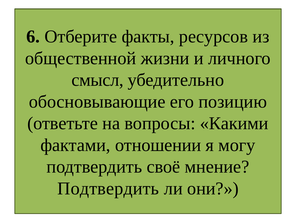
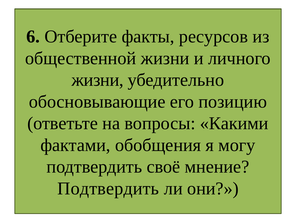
смысл at (98, 80): смысл -> жизни
отношении: отношении -> обобщения
